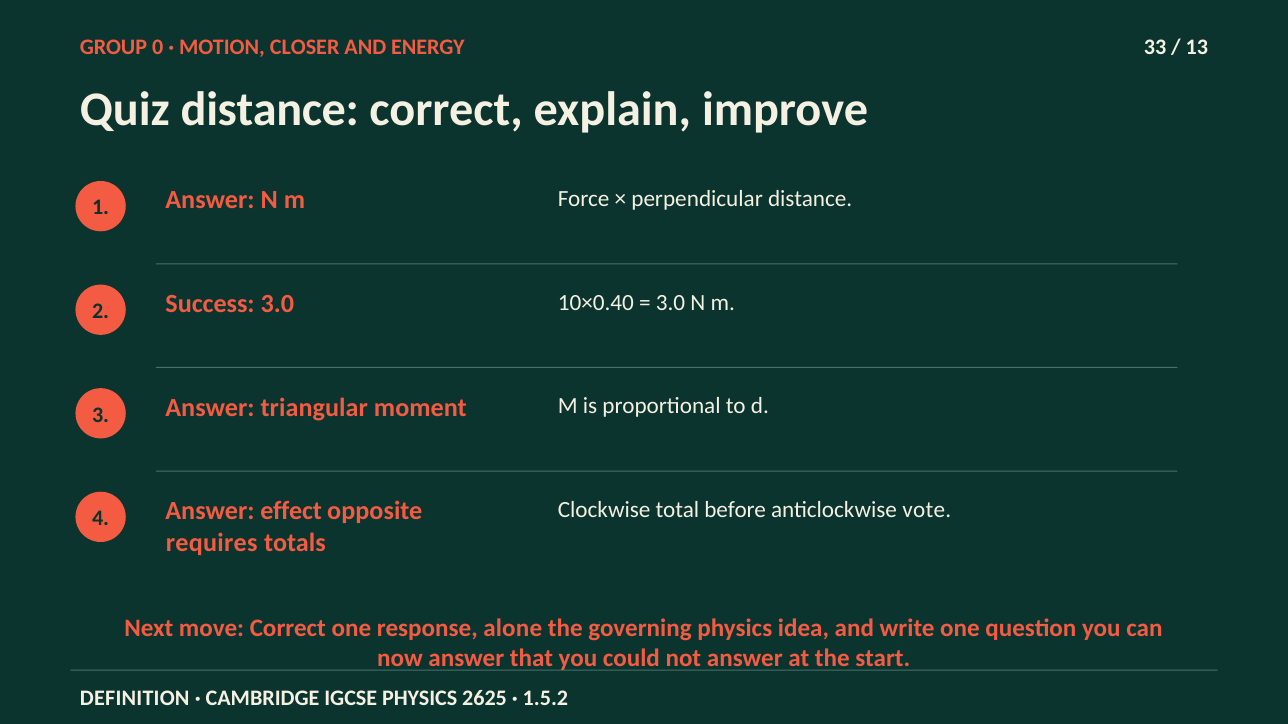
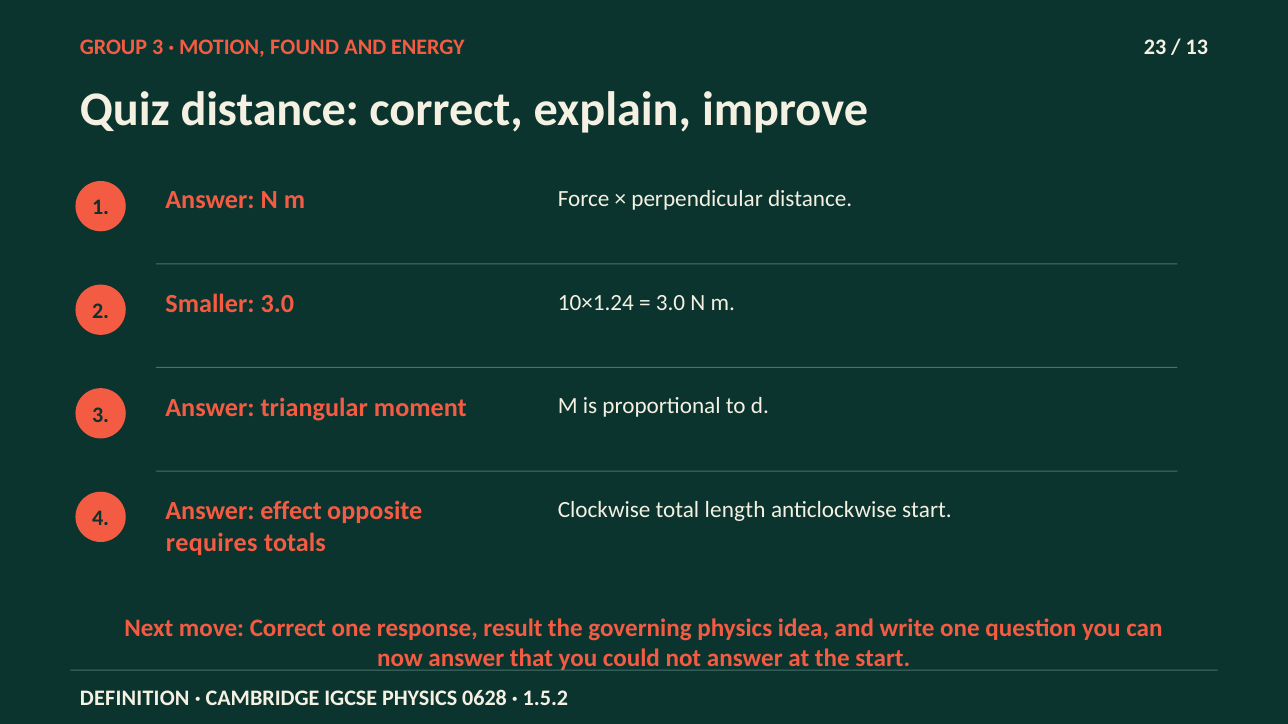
GROUP 0: 0 -> 3
CLOSER: CLOSER -> FOUND
33: 33 -> 23
Success: Success -> Smaller
10×0.40: 10×0.40 -> 10×1.24
before: before -> length
anticlockwise vote: vote -> start
alone: alone -> result
2625: 2625 -> 0628
